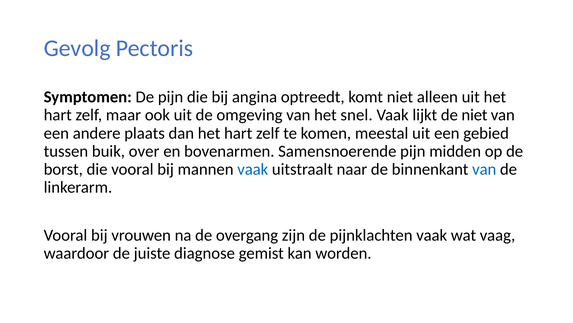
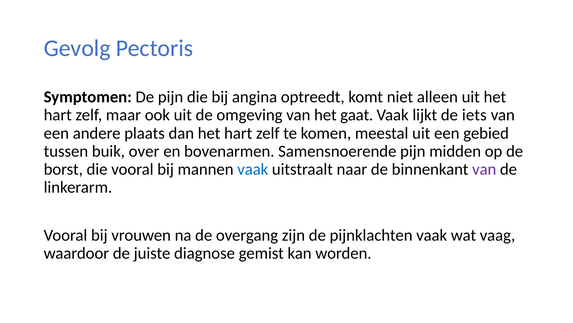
snel: snel -> gaat
de niet: niet -> iets
van at (484, 169) colour: blue -> purple
